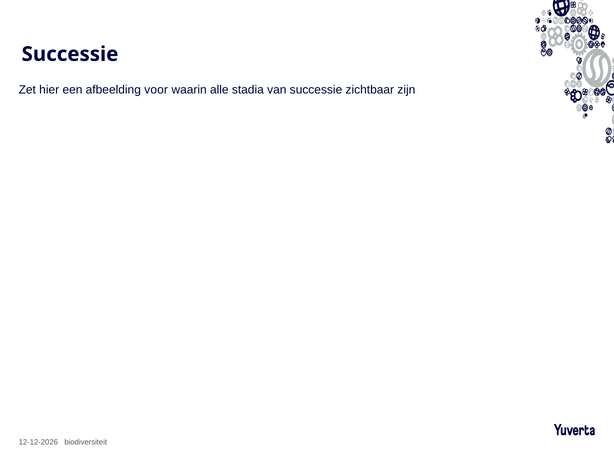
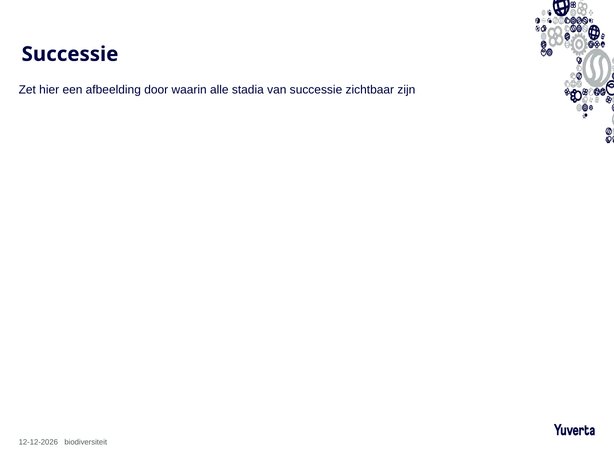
voor: voor -> door
